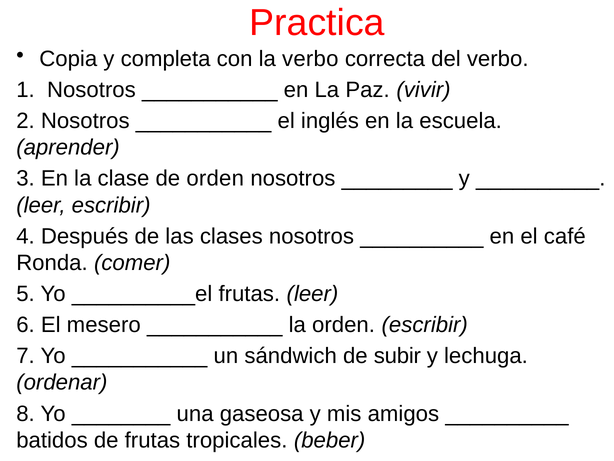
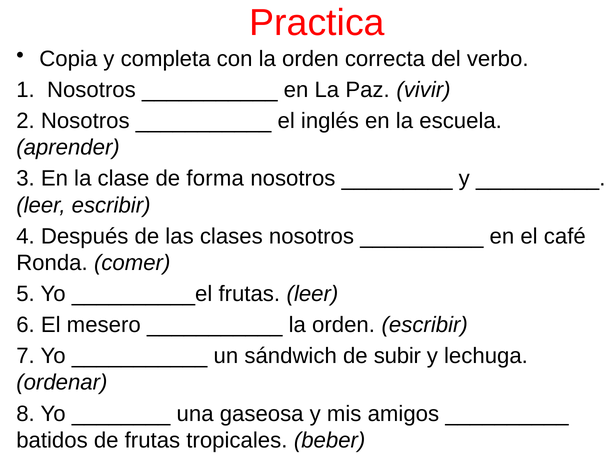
con la verbo: verbo -> orden
de orden: orden -> forma
